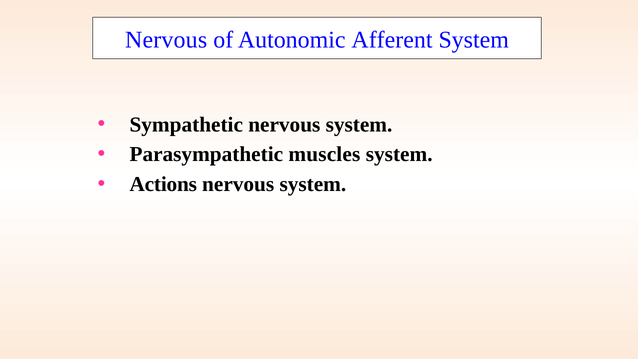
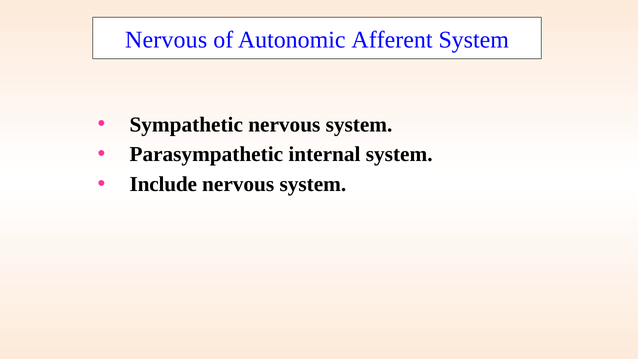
muscles: muscles -> internal
Actions: Actions -> Include
